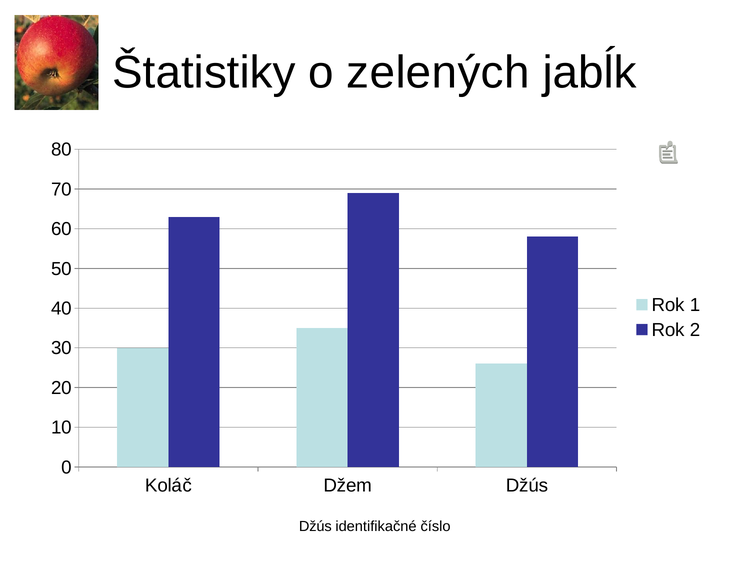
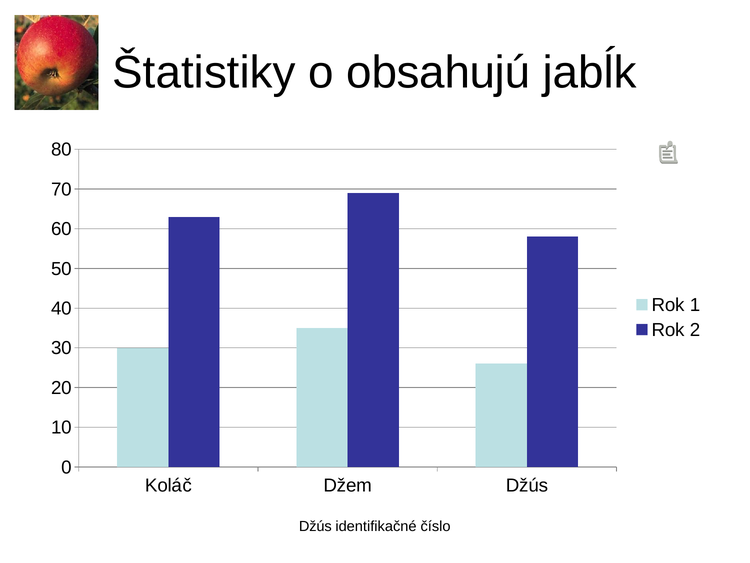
zelených: zelených -> obsahujú
